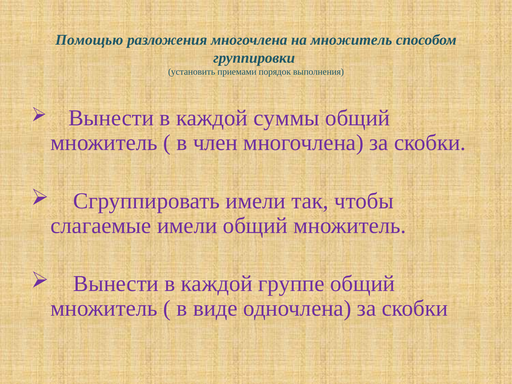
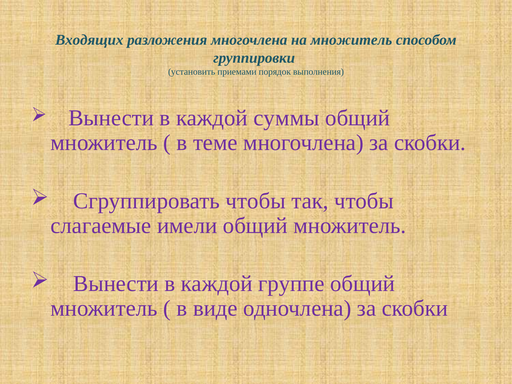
Помощью: Помощью -> Входящих
член: член -> теме
Сгруппировать имели: имели -> чтобы
